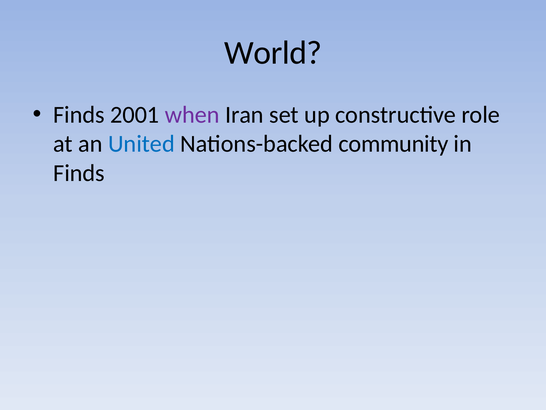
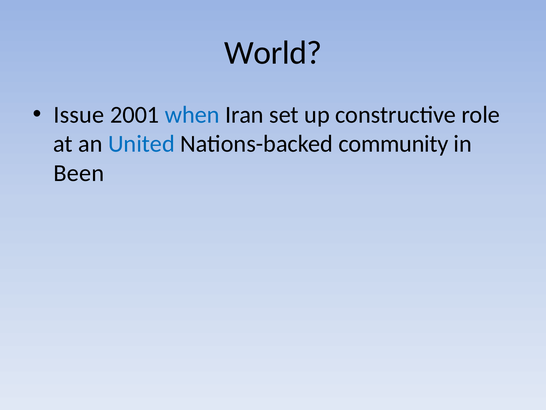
Finds at (79, 115): Finds -> Issue
when colour: purple -> blue
Finds at (79, 173): Finds -> Been
